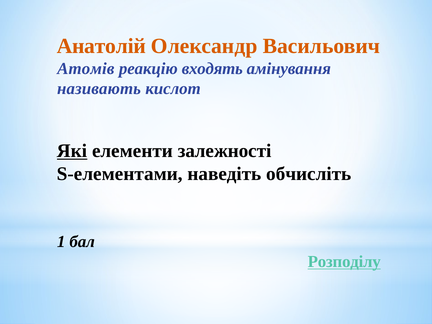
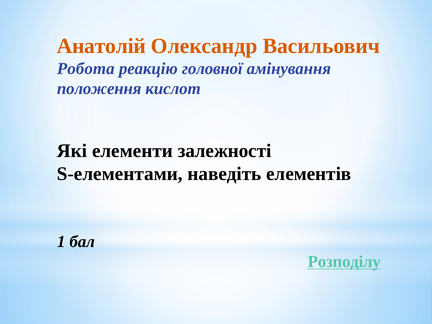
Атомів: Атомів -> Робота
входять: входять -> головної
називають: називають -> положення
Які underline: present -> none
обчисліть: обчисліть -> елементів
